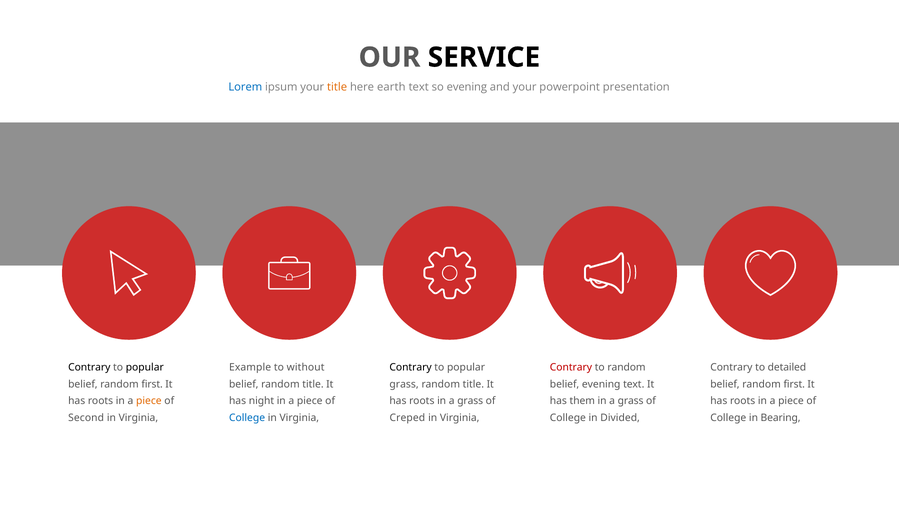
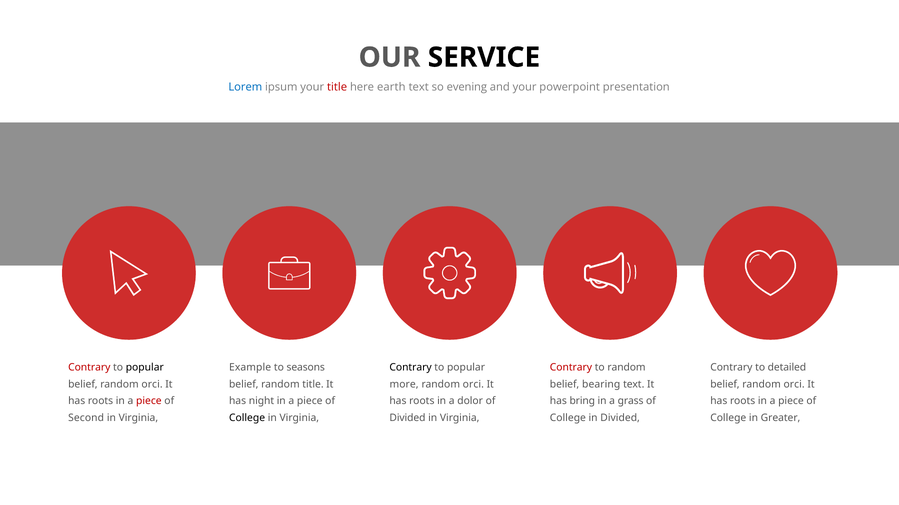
title at (337, 87) colour: orange -> red
Contrary at (89, 368) colour: black -> red
without: without -> seasons
first at (152, 385): first -> orci
grass at (404, 385): grass -> more
title at (473, 385): title -> orci
belief evening: evening -> bearing
first at (794, 385): first -> orci
piece at (149, 402) colour: orange -> red
roots in a grass: grass -> dolor
them: them -> bring
College at (247, 418) colour: blue -> black
Creped at (407, 418): Creped -> Divided
Bearing: Bearing -> Greater
